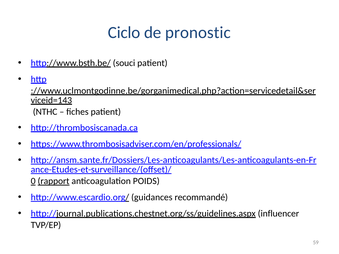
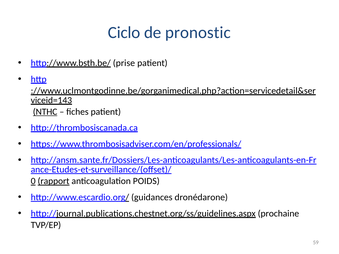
souci: souci -> prise
NTHC underline: none -> present
recommandé: recommandé -> dronédarone
influencer: influencer -> prochaine
